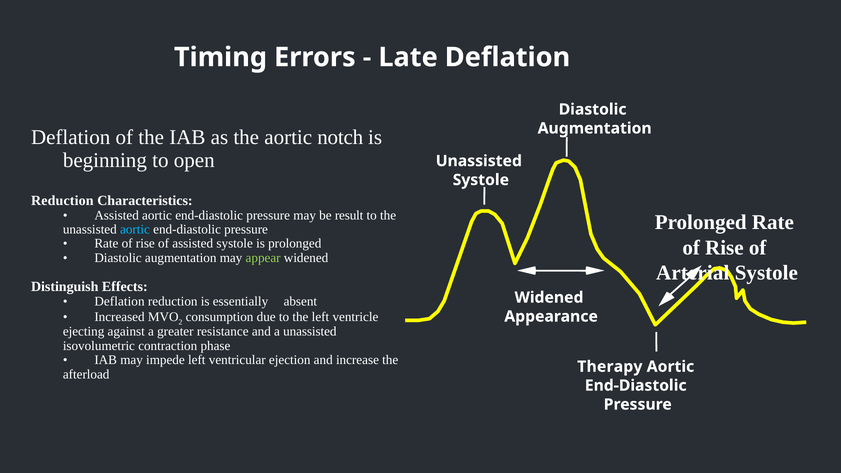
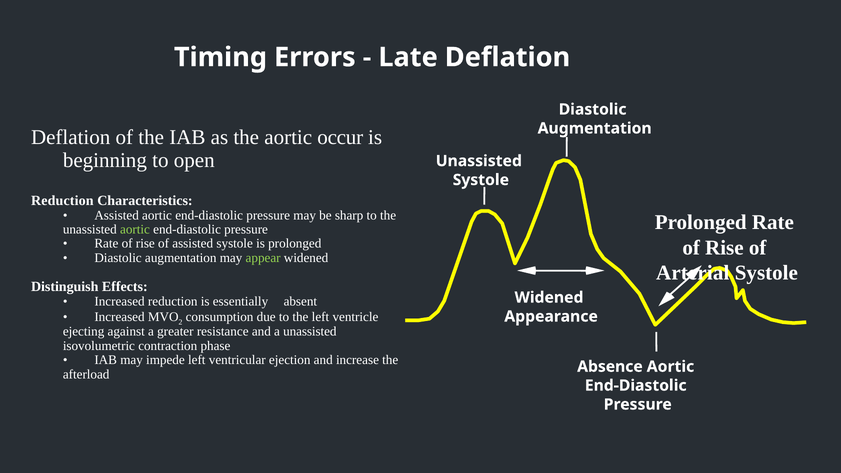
notch: notch -> occur
result: result -> sharp
aortic at (135, 229) colour: light blue -> light green
Deflation at (119, 301): Deflation -> Increased
Therapy: Therapy -> Absence
